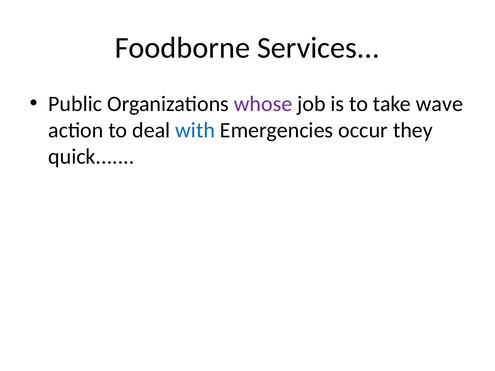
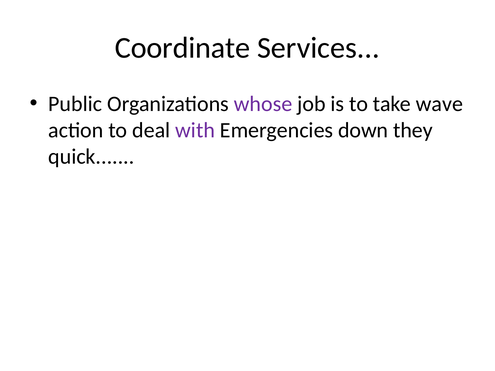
Foodborne: Foodborne -> Coordinate
with colour: blue -> purple
occur: occur -> down
